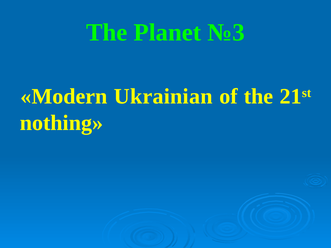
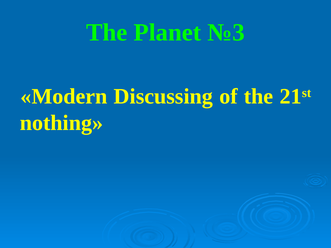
Ukrainian: Ukrainian -> Discussing
